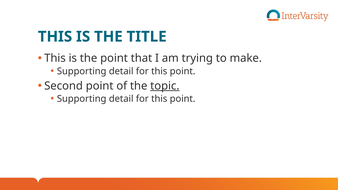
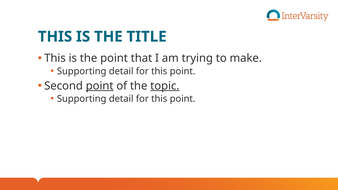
point at (100, 86) underline: none -> present
